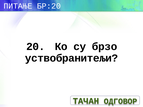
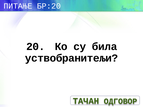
брзо: брзо -> била
